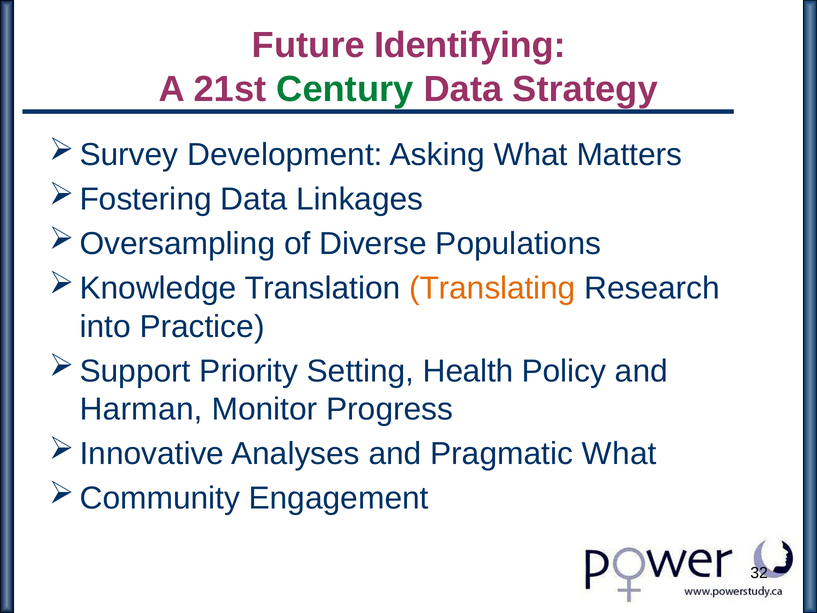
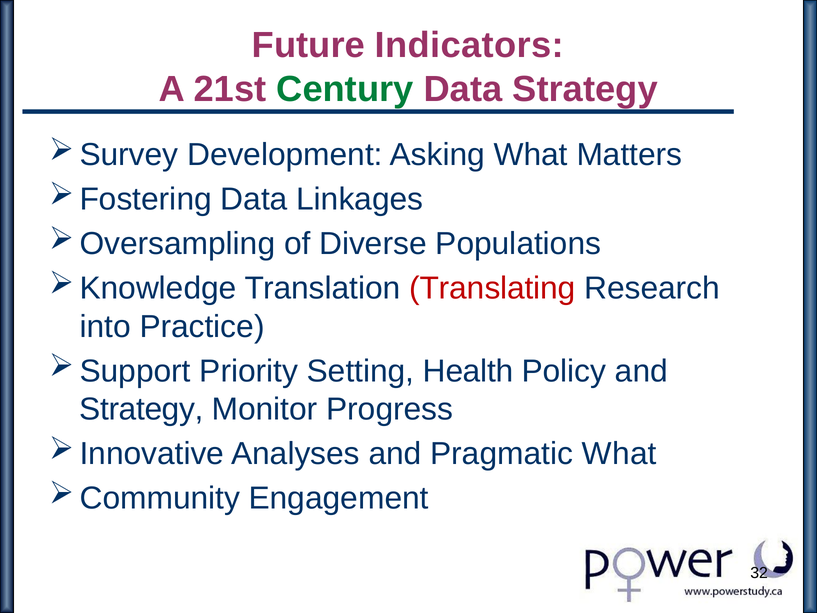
Identifying: Identifying -> Indicators
Translating colour: orange -> red
Harman at (141, 409): Harman -> Strategy
